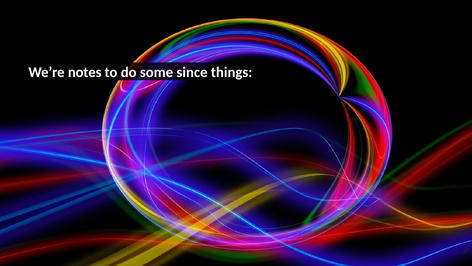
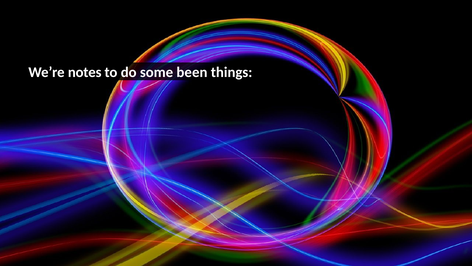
since: since -> been
